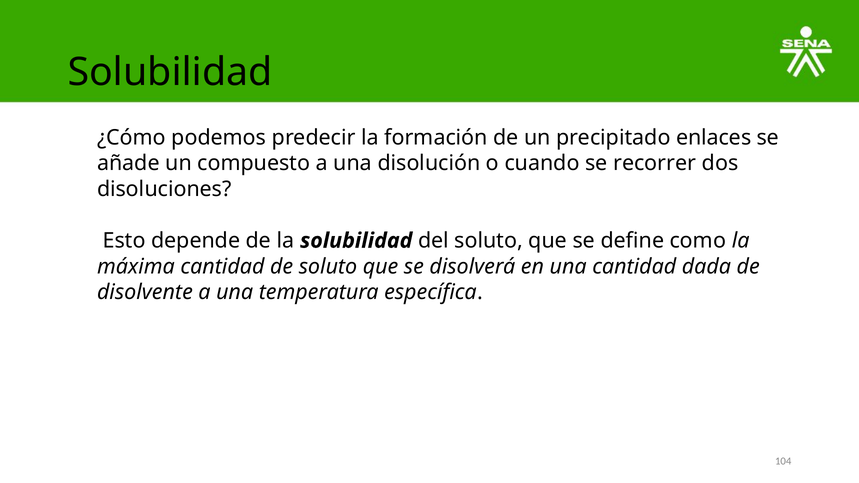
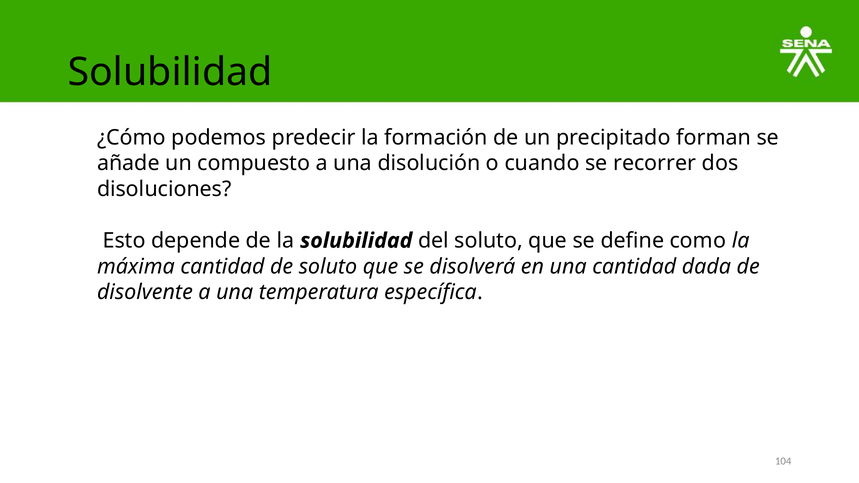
enlaces: enlaces -> forman
